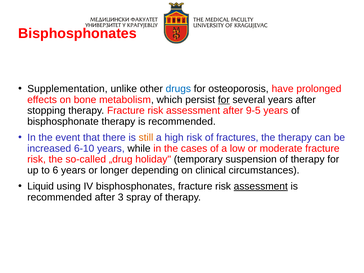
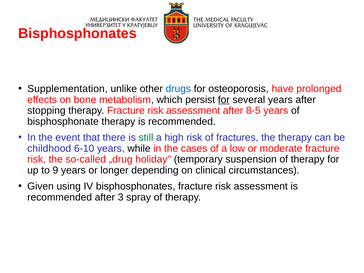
9-5: 9-5 -> 8-5
still colour: orange -> green
increased: increased -> childhood
6: 6 -> 9
Liquid: Liquid -> Given
assessment at (261, 186) underline: present -> none
